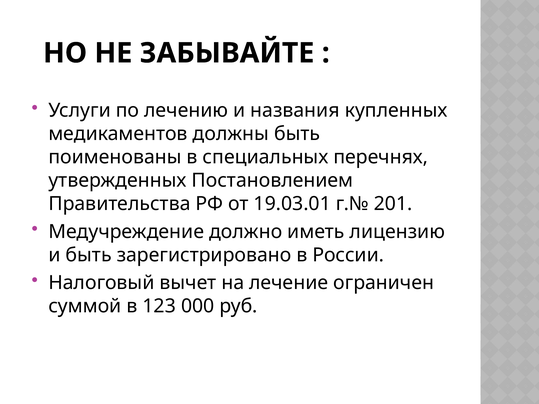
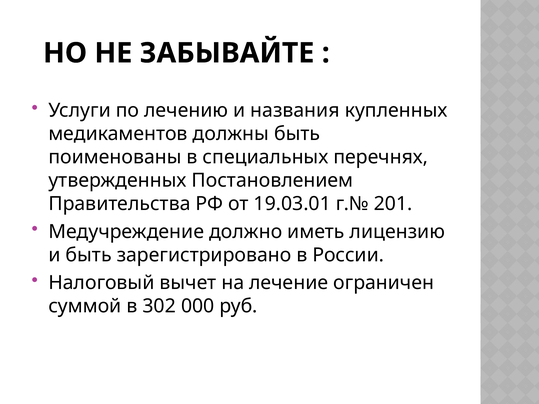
123: 123 -> 302
